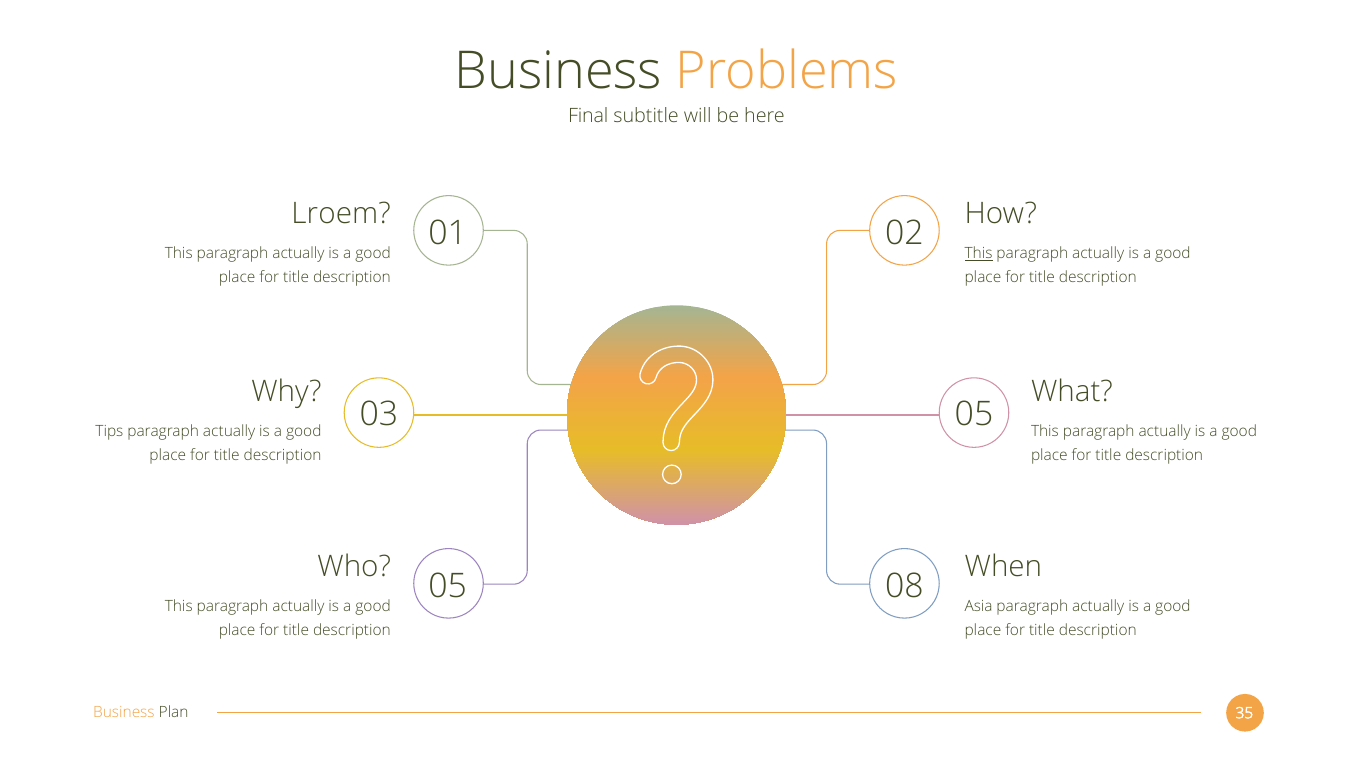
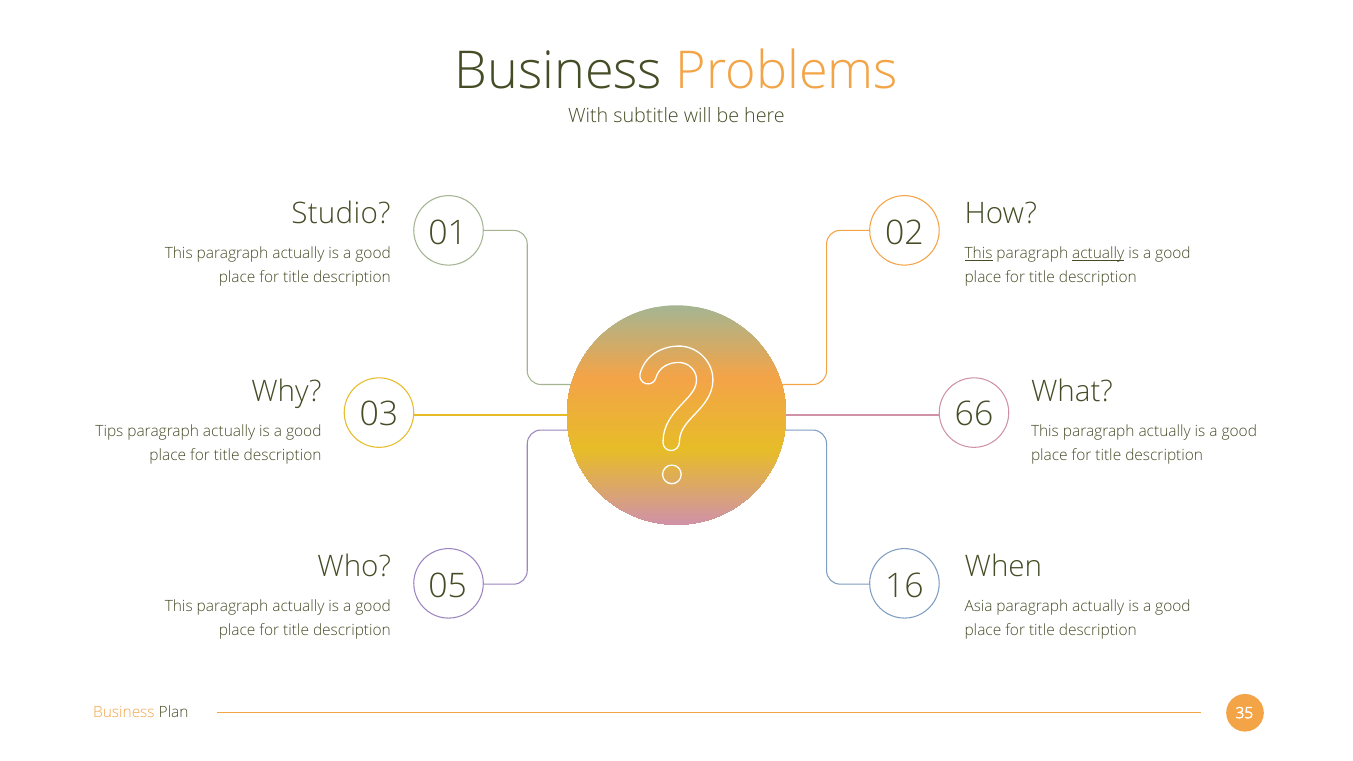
Final: Final -> With
Lroem: Lroem -> Studio
actually at (1098, 253) underline: none -> present
03 05: 05 -> 66
08: 08 -> 16
